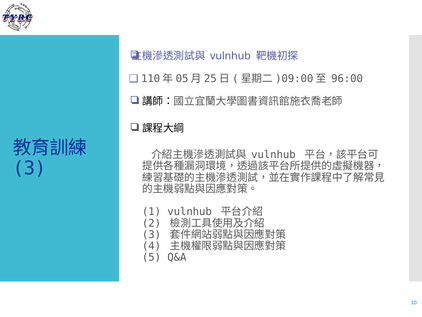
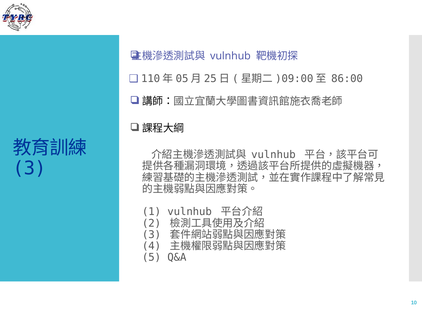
96:00: 96:00 -> 86:00
